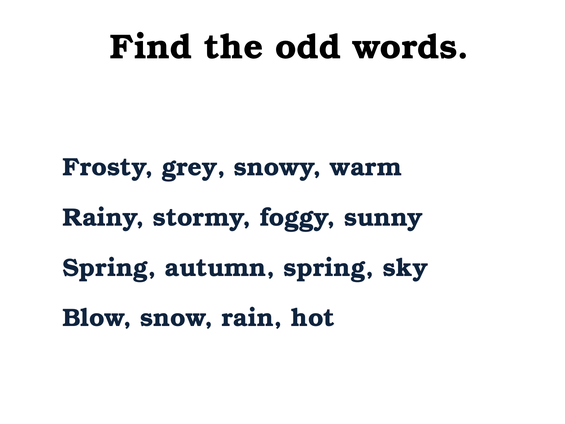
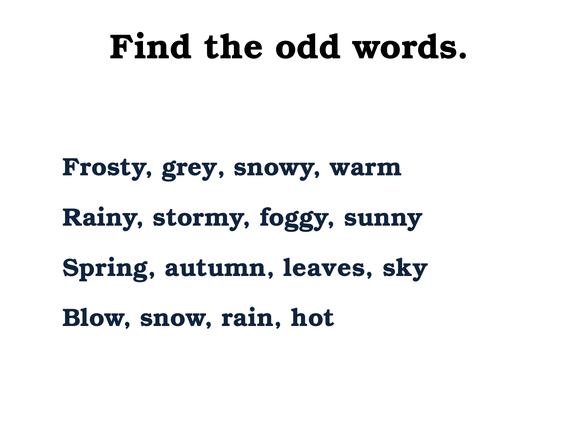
autumn spring: spring -> leaves
